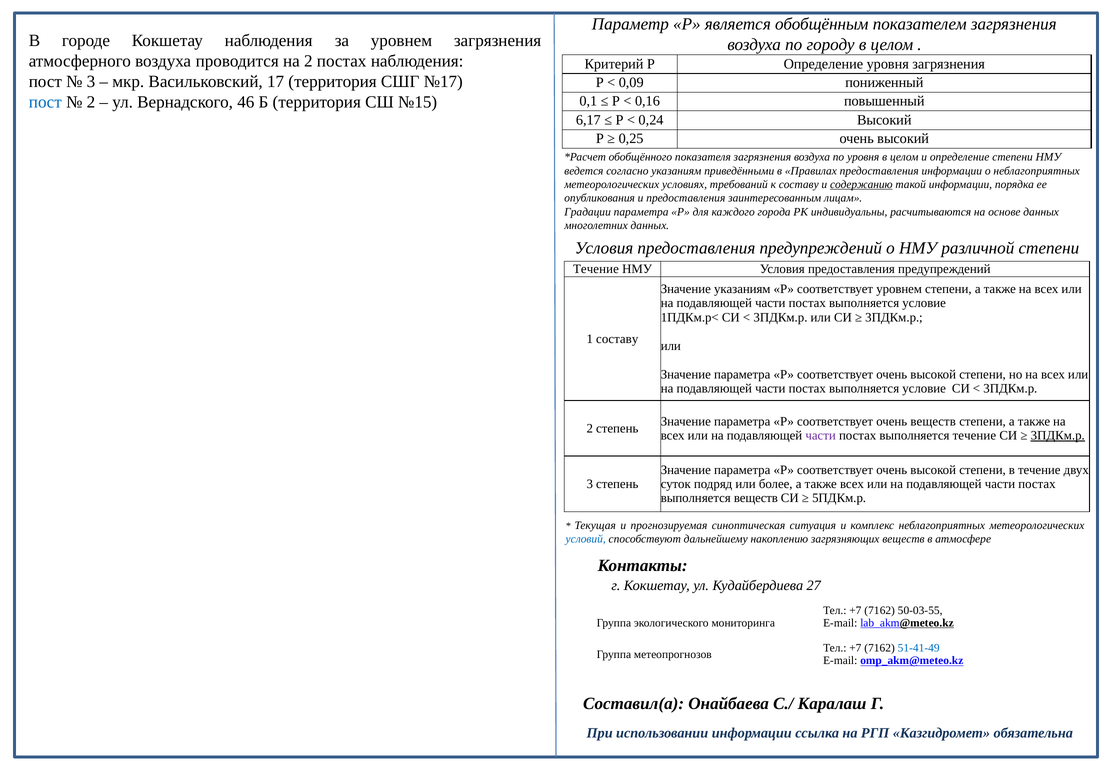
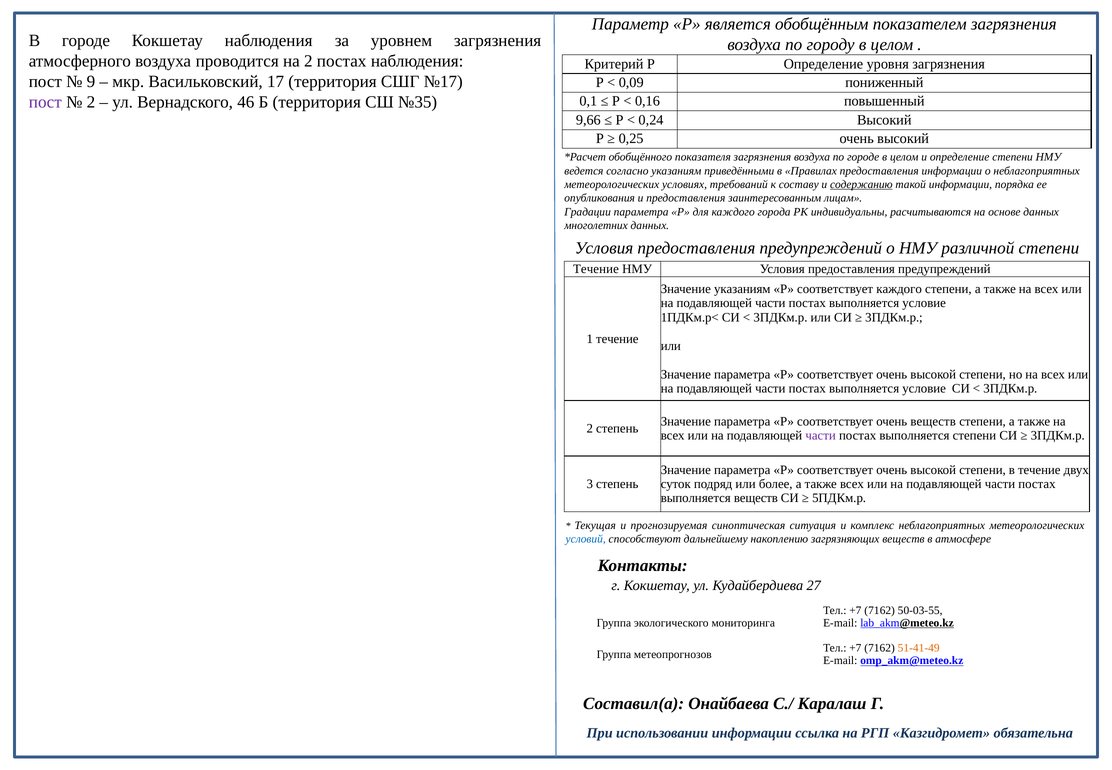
3 at (91, 82): 3 -> 9
пост at (45, 102) colour: blue -> purple
№15: №15 -> №35
6,17: 6,17 -> 9,66
по уровня: уровня -> городе
соответствует уровнем: уровнем -> каждого
1 составу: составу -> течение
выполняется течение: течение -> степени
3ПДКм.р at (1058, 435) underline: present -> none
51-41-49 colour: blue -> orange
